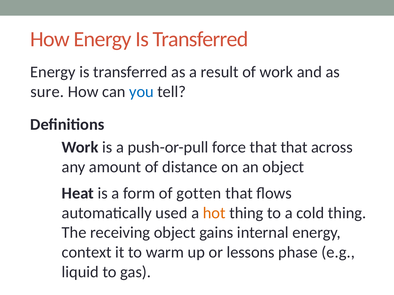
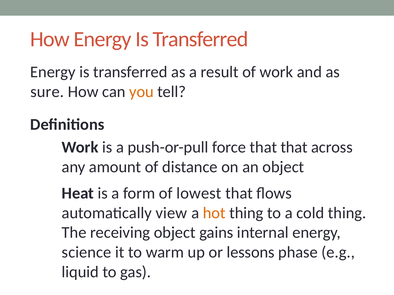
you colour: blue -> orange
gotten: gotten -> lowest
used: used -> view
context: context -> science
